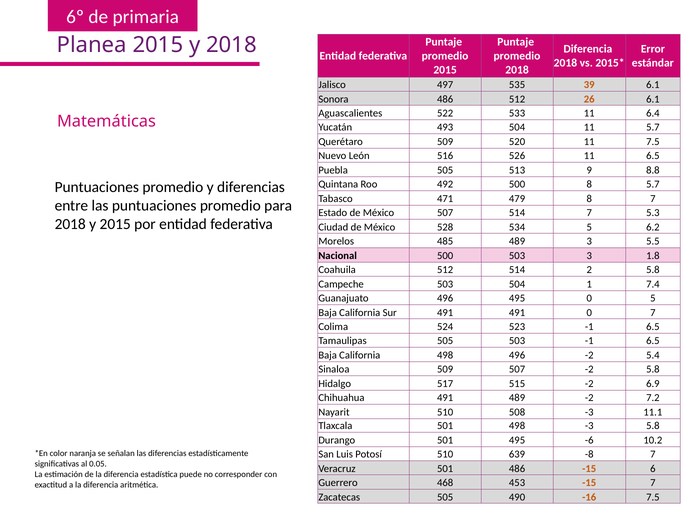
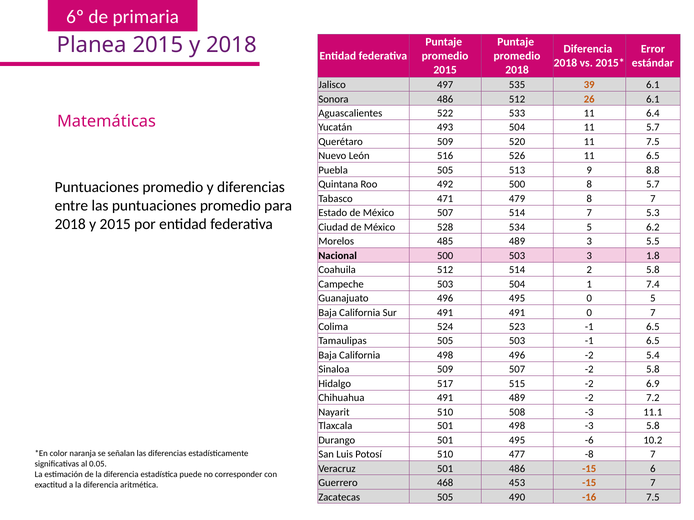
639: 639 -> 477
